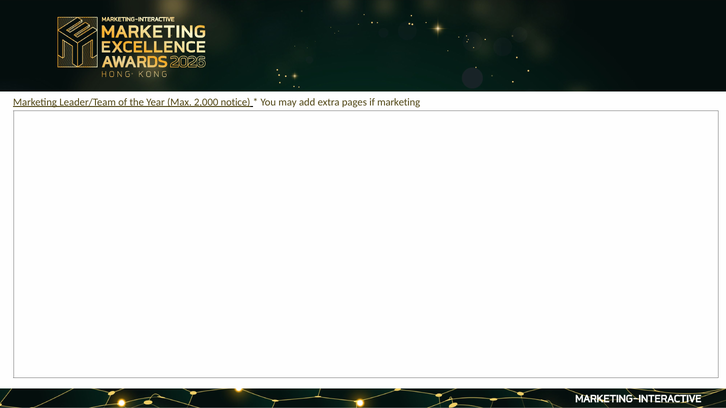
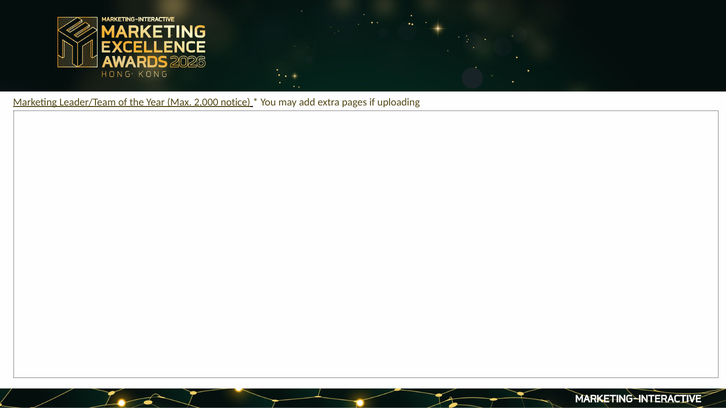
if marketing: marketing -> uploading
